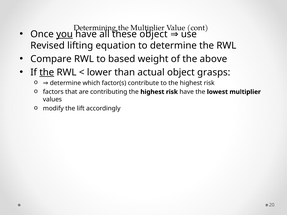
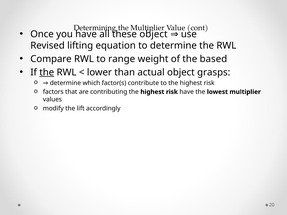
you underline: present -> none
based: based -> range
above: above -> based
